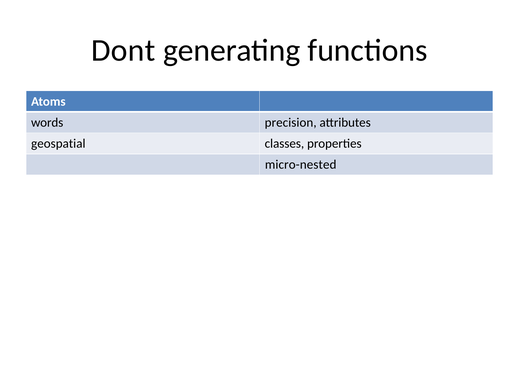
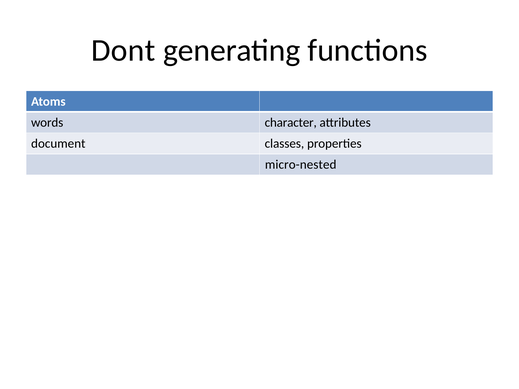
precision: precision -> character
geospatial: geospatial -> document
